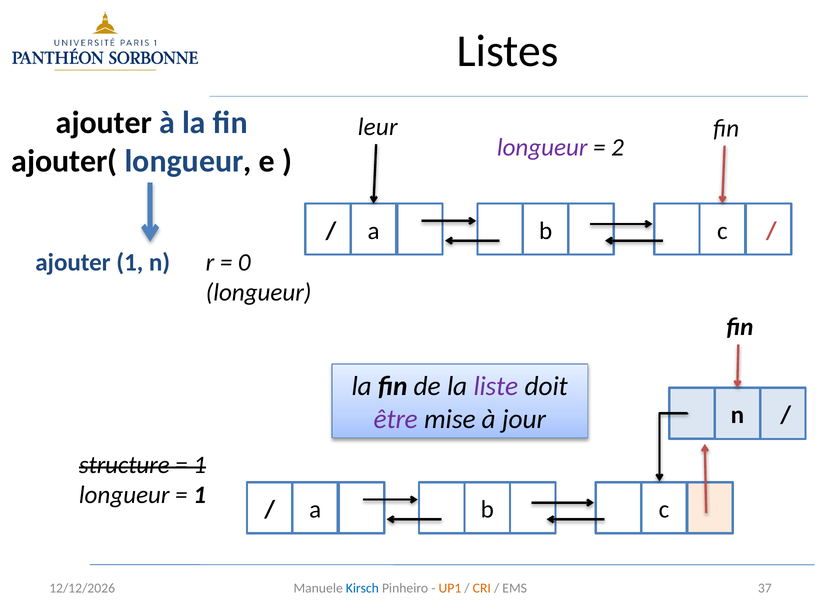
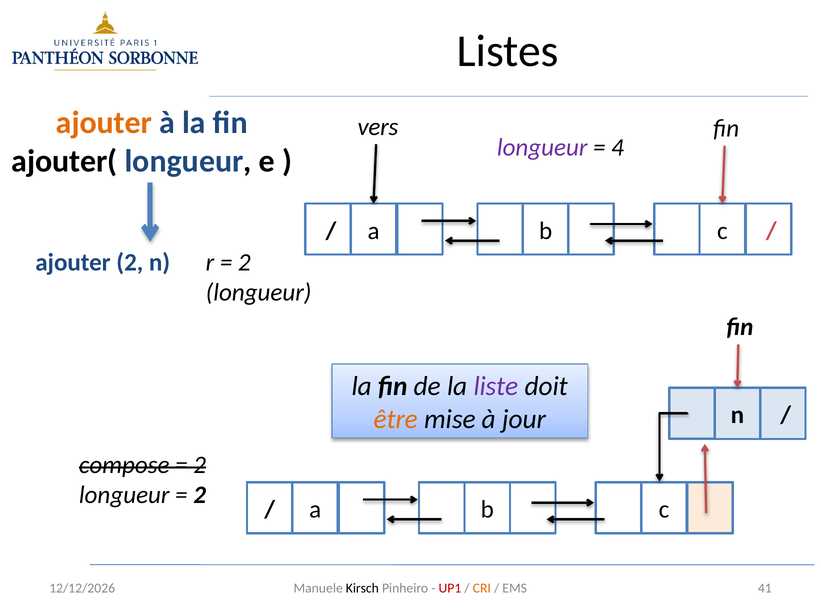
ajouter at (104, 123) colour: black -> orange
leur: leur -> vers
2: 2 -> 4
ajouter 1: 1 -> 2
0 at (244, 262): 0 -> 2
être colour: purple -> orange
structure: structure -> compose
1 at (200, 465): 1 -> 2
1 at (200, 495): 1 -> 2
Kirsch colour: blue -> black
UP1 colour: orange -> red
37: 37 -> 41
